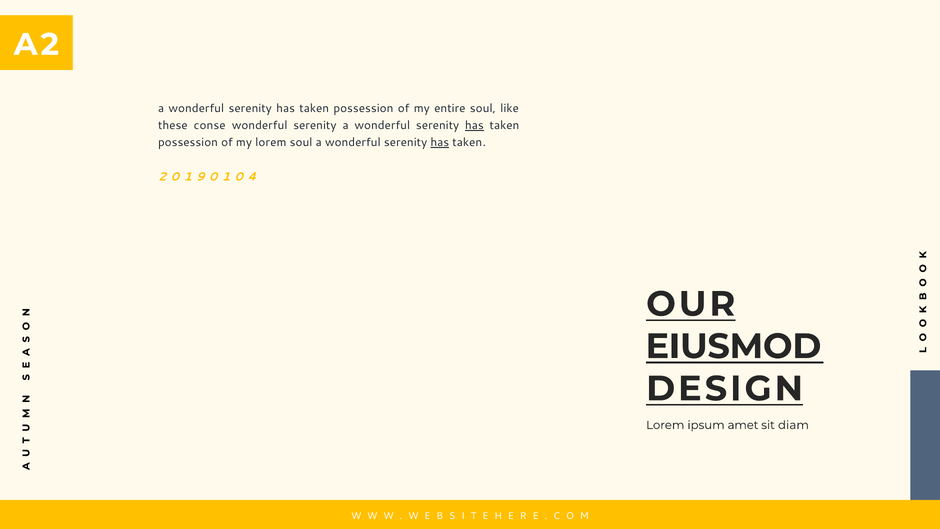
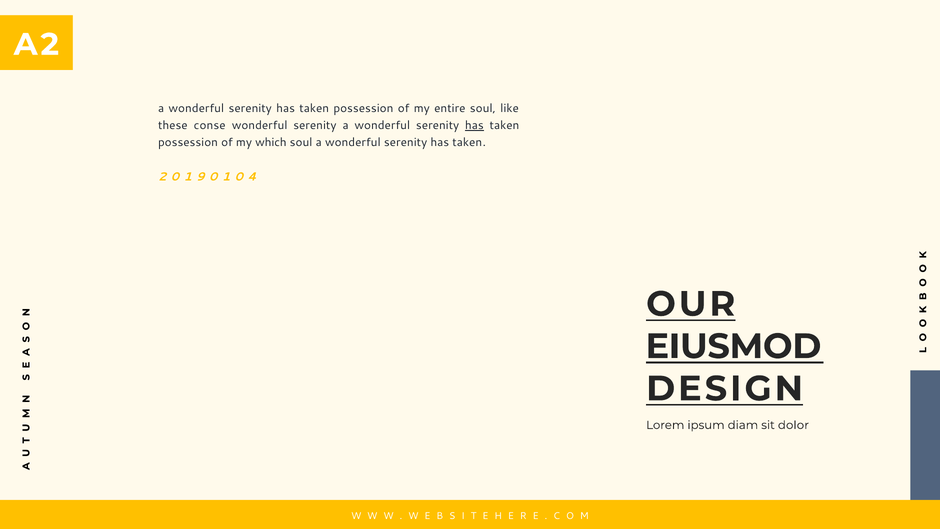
my lorem: lorem -> which
has at (440, 142) underline: present -> none
amet: amet -> diam
diam: diam -> dolor
